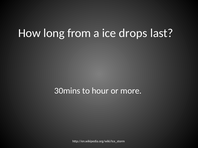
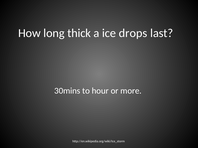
from: from -> thick
